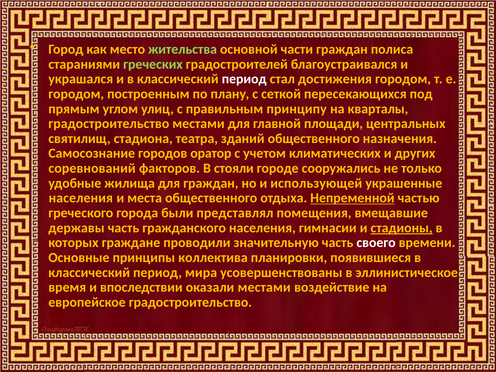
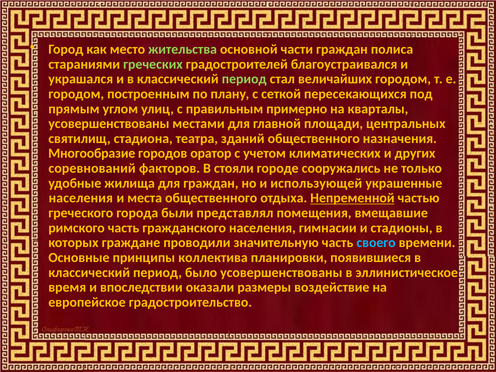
период at (244, 79) colour: white -> light green
достижения: достижения -> величайших
принципу: принципу -> примерно
градостроительство at (109, 124): градостроительство -> усовершенствованы
Самосознание: Самосознание -> Многообразие
державы: державы -> римского
стадионы underline: present -> none
своего colour: white -> light blue
мира: мира -> было
оказали местами: местами -> размеры
